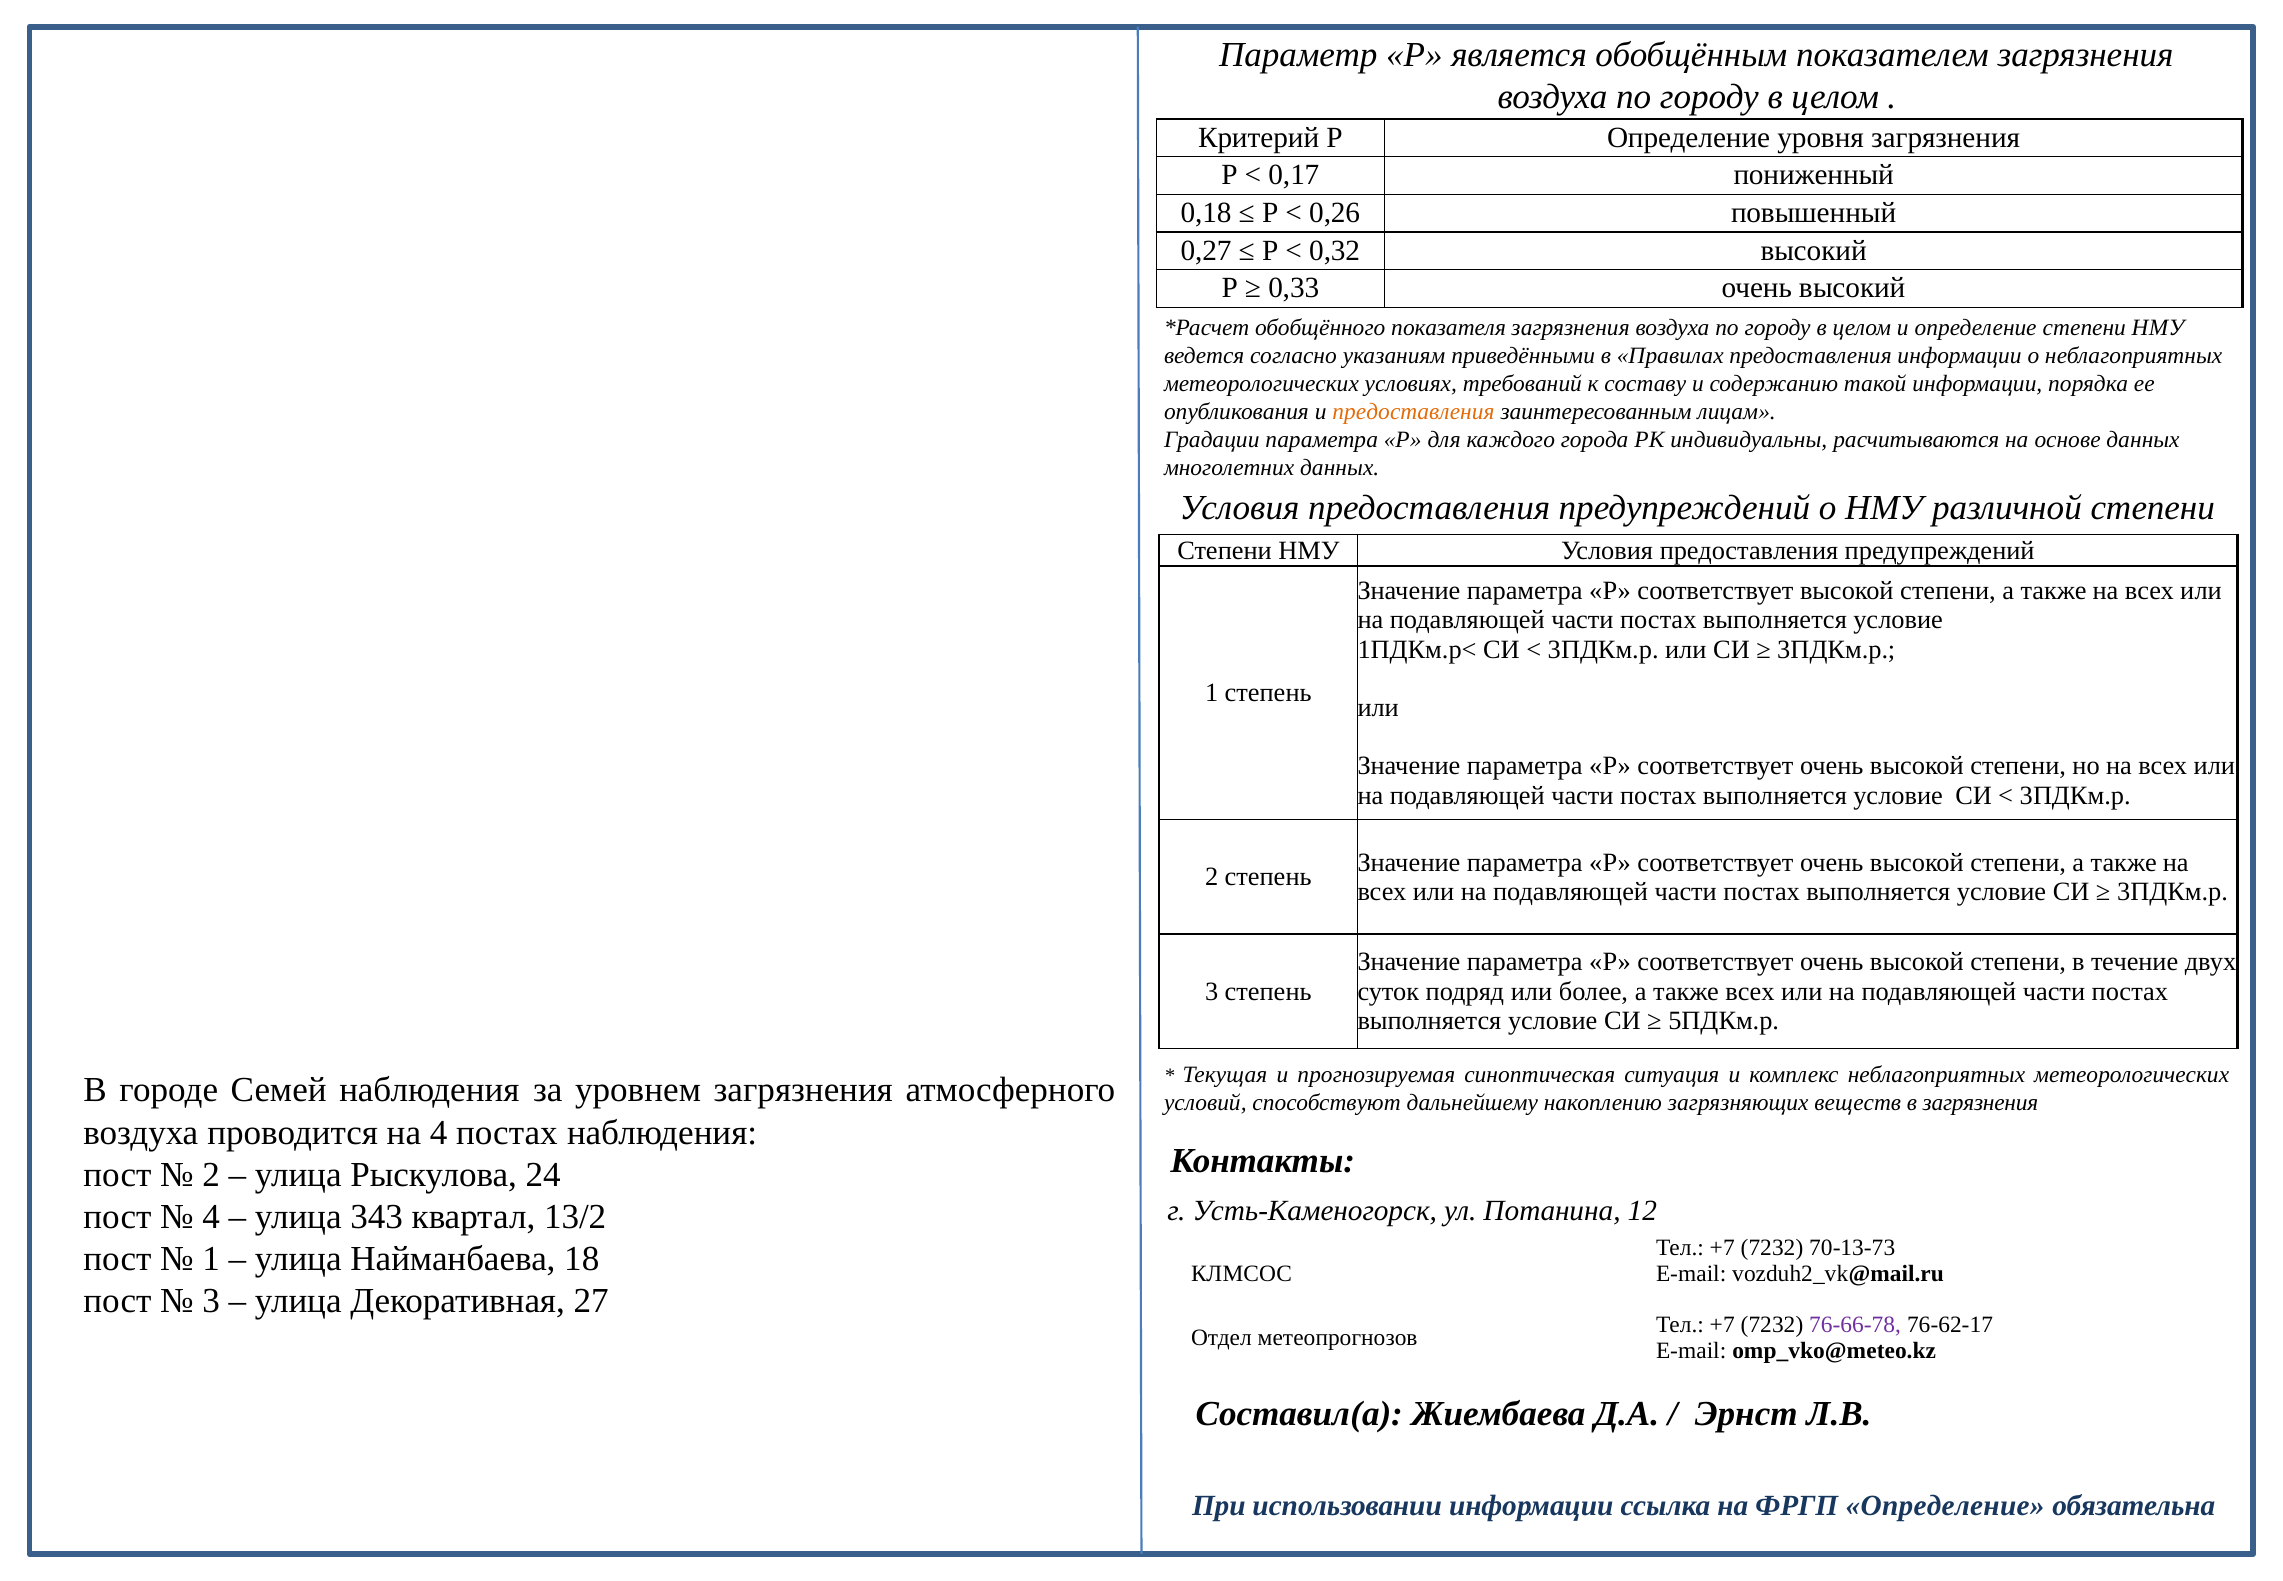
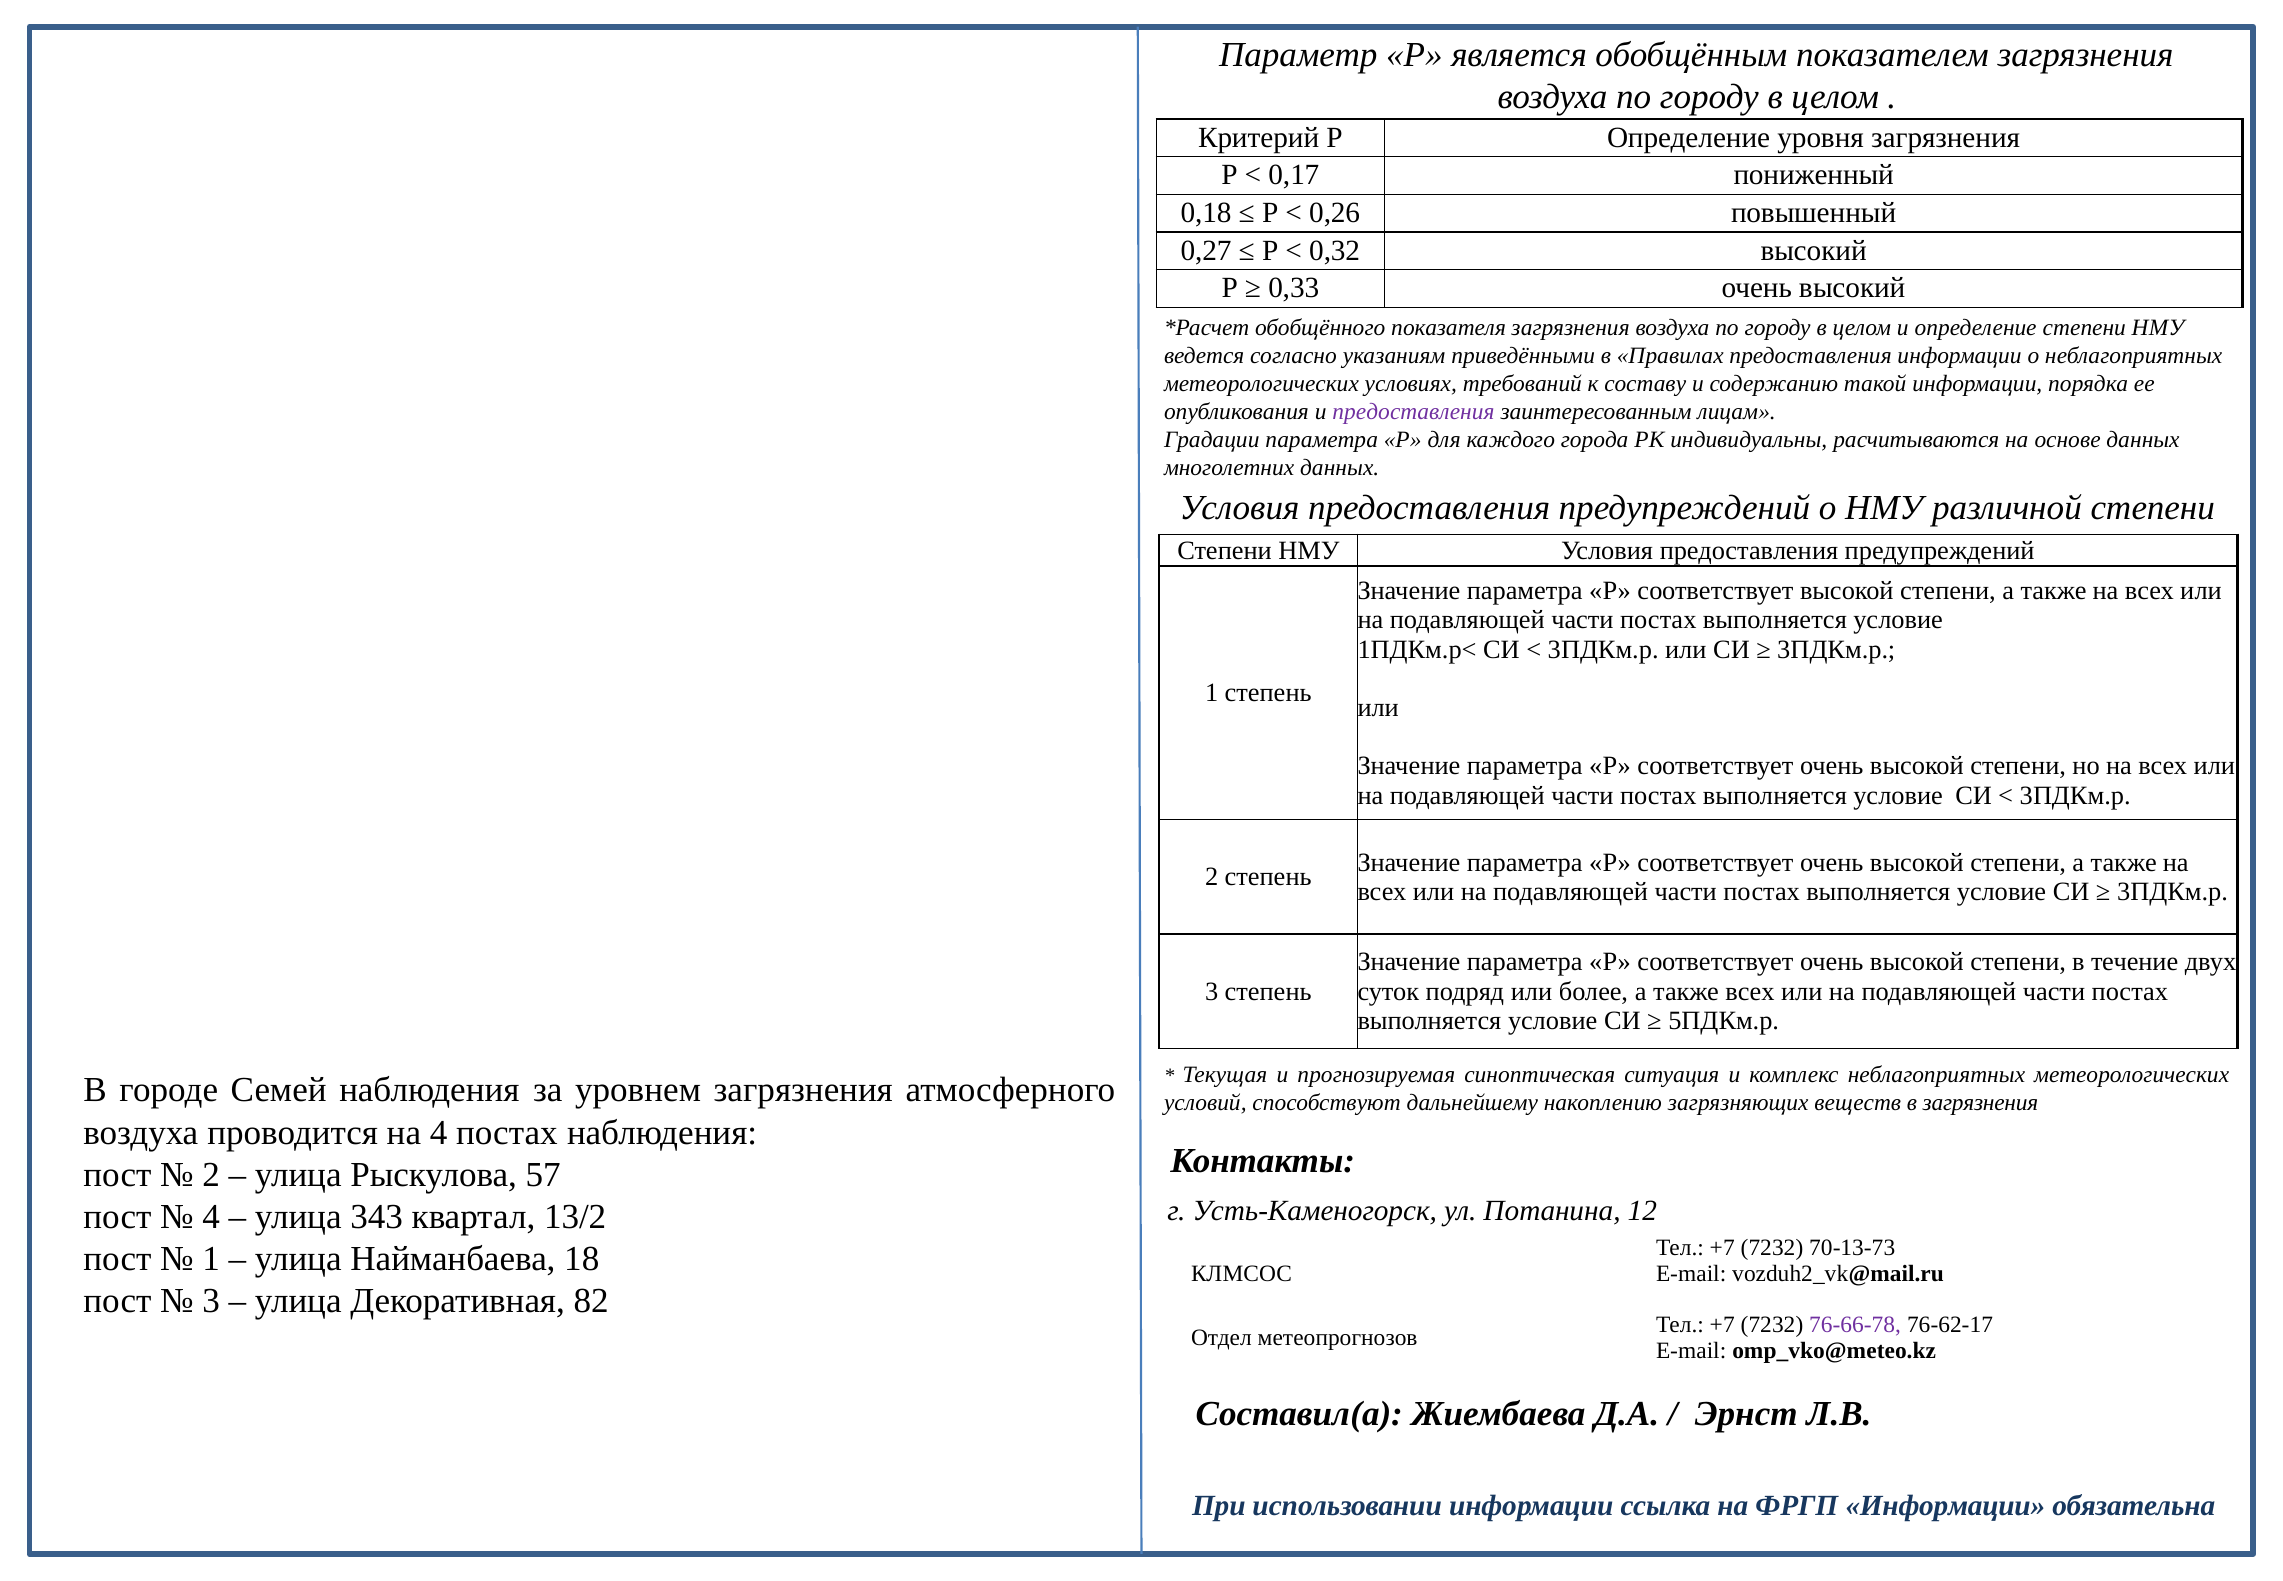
предоставления at (1413, 412) colour: orange -> purple
24: 24 -> 57
27: 27 -> 82
ФРГП Определение: Определение -> Информации
